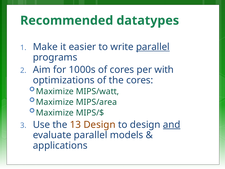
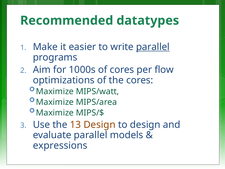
with: with -> flow
and underline: present -> none
applications: applications -> expressions
